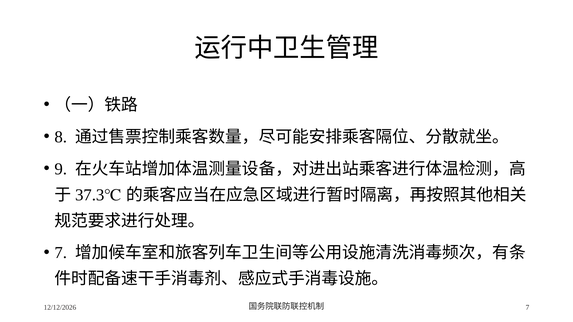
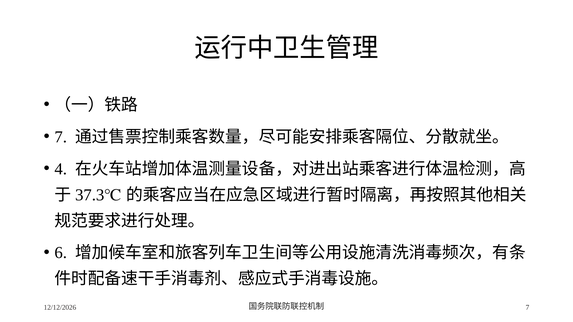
8 at (61, 137): 8 -> 7
9: 9 -> 4
7 at (61, 253): 7 -> 6
